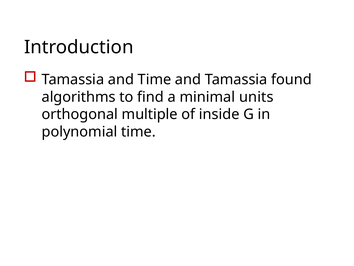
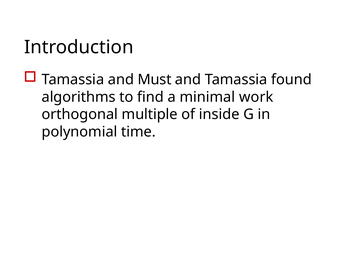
and Time: Time -> Must
units: units -> work
